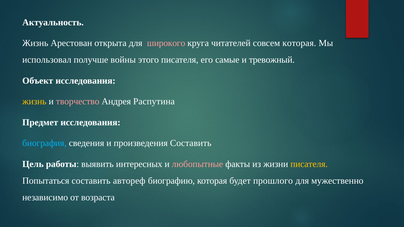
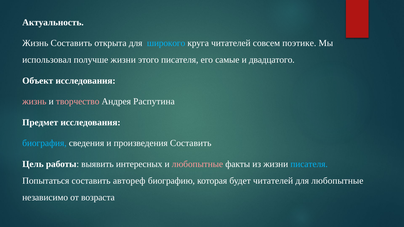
Жизнь Арестован: Арестован -> Составить
широкого colour: pink -> light blue
совсем которая: которая -> поэтике
получше войны: войны -> жизни
тревожный: тревожный -> двадцатого
жизнь at (34, 102) colour: yellow -> pink
писателя at (309, 164) colour: yellow -> light blue
будет прошлого: прошлого -> читателей
для мужественно: мужественно -> любопытные
